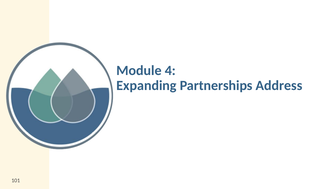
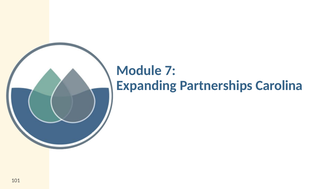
4: 4 -> 7
Address: Address -> Carolina
